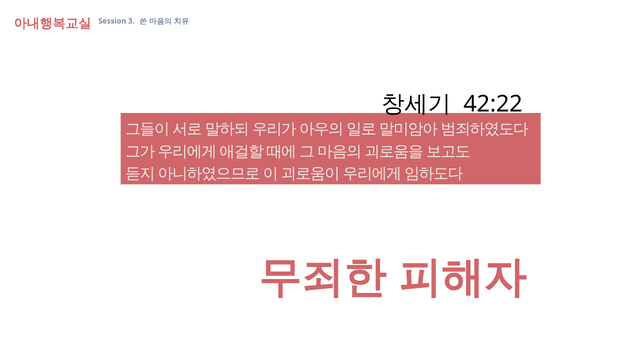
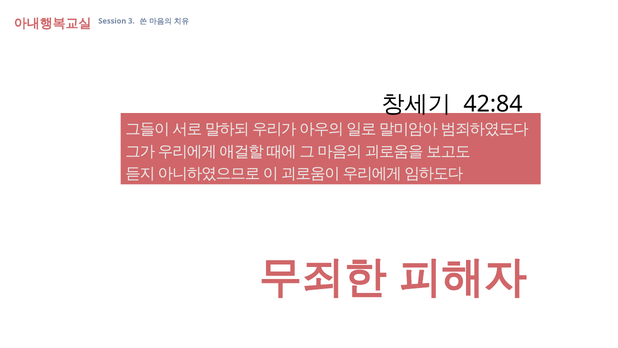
42:22: 42:22 -> 42:84
